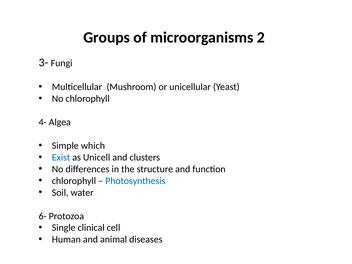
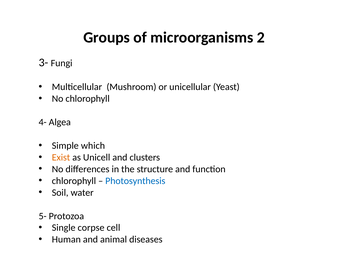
Exist colour: blue -> orange
6-: 6- -> 5-
clinical: clinical -> corpse
